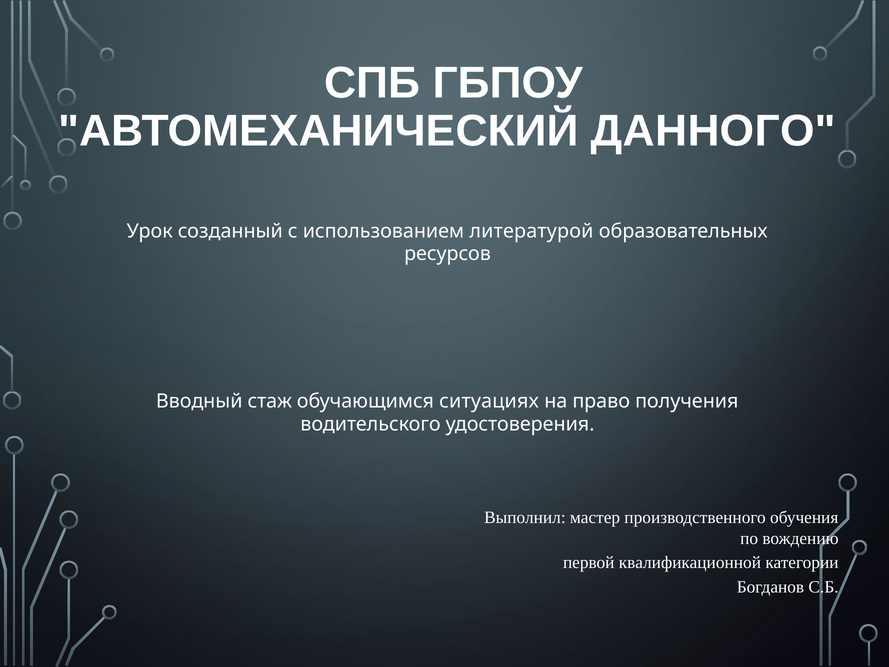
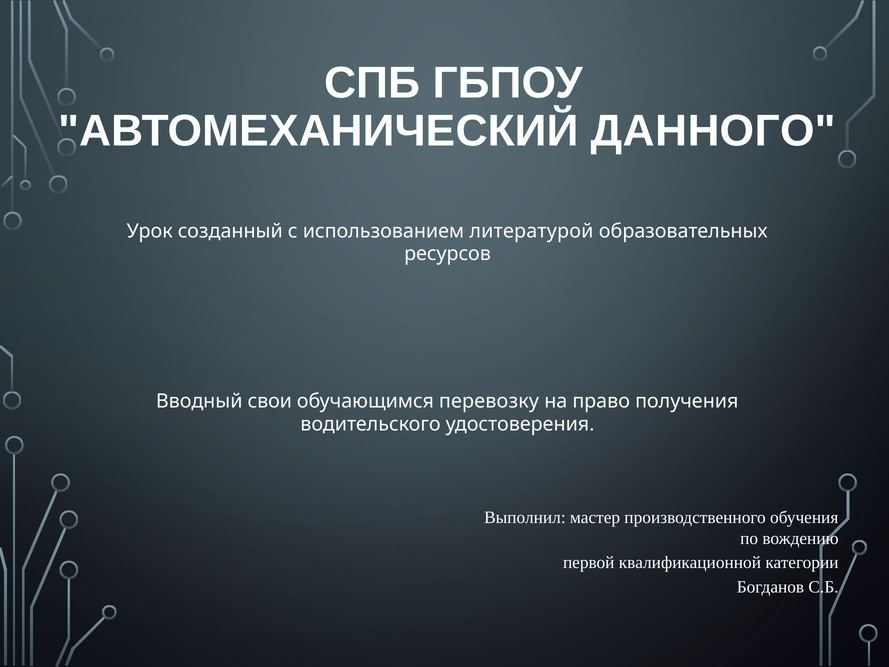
стаж: стаж -> свои
ситуациях: ситуациях -> перевозку
